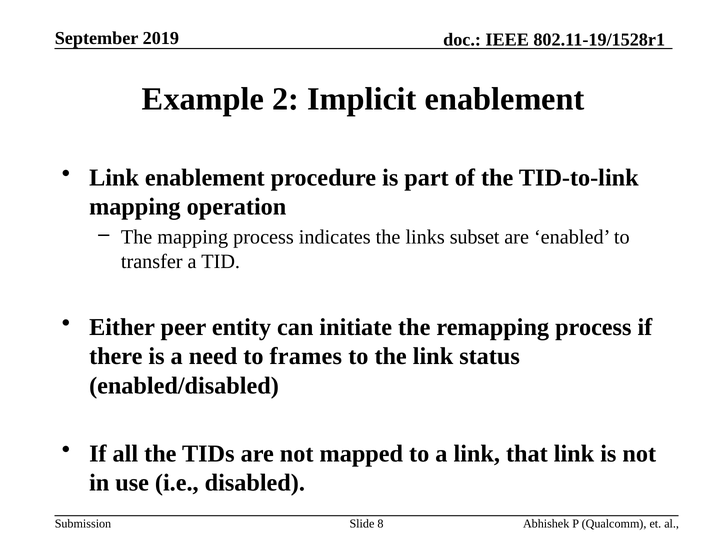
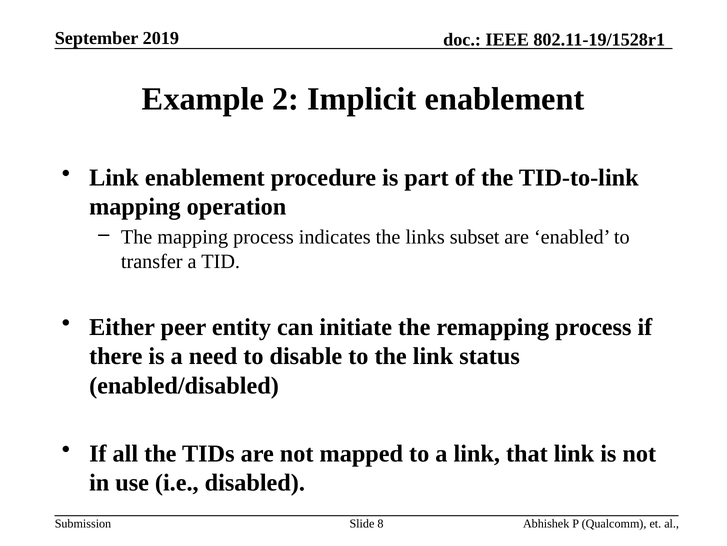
frames: frames -> disable
